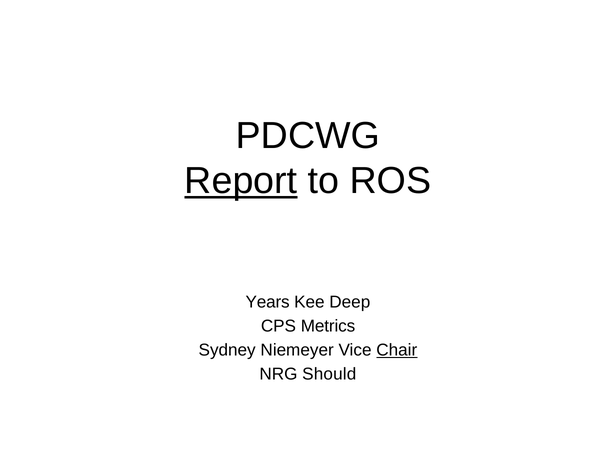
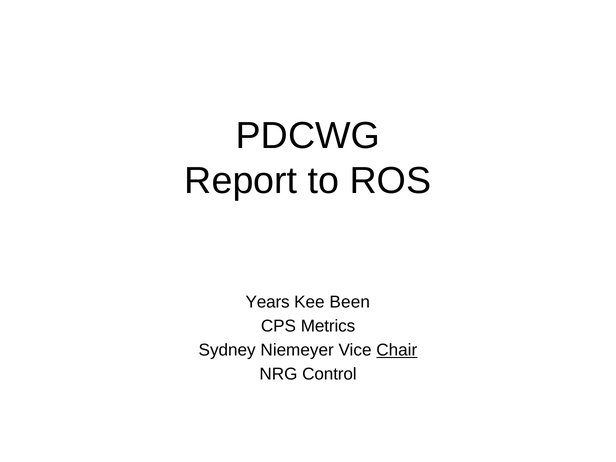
Report underline: present -> none
Deep: Deep -> Been
Should: Should -> Control
